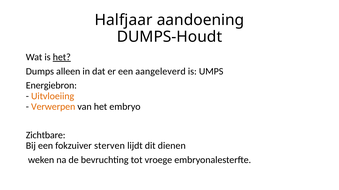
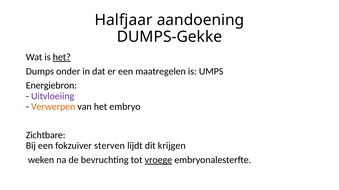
DUMPS-Houdt: DUMPS-Houdt -> DUMPS-Gekke
alleen: alleen -> onder
aangeleverd: aangeleverd -> maatregelen
Uitvloeiing colour: orange -> purple
dienen: dienen -> krijgen
vroege underline: none -> present
